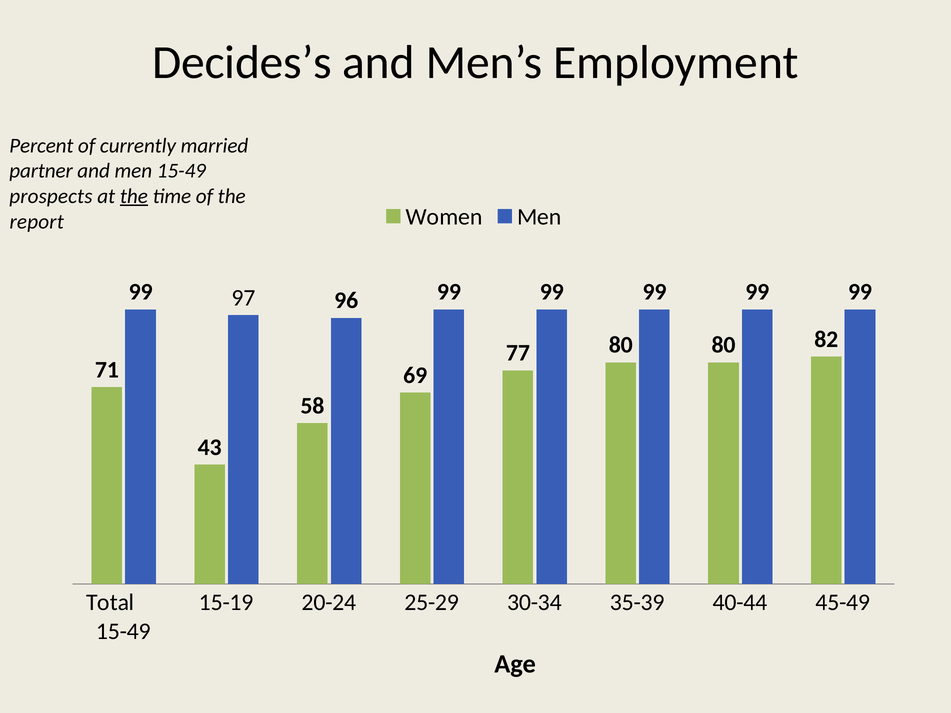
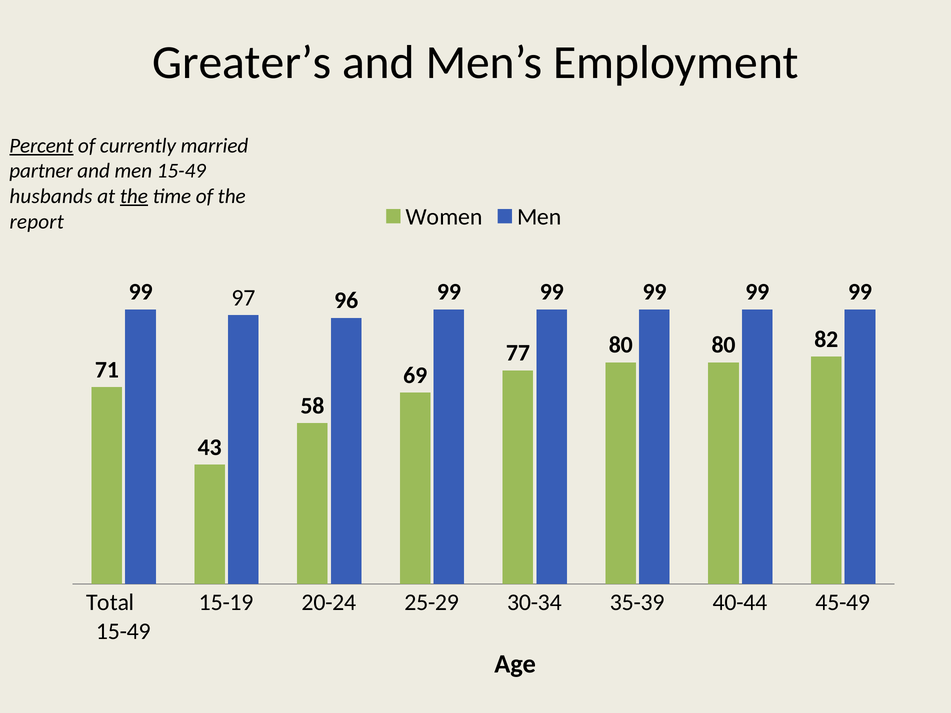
Decides’s: Decides’s -> Greater’s
Percent underline: none -> present
prospects: prospects -> husbands
